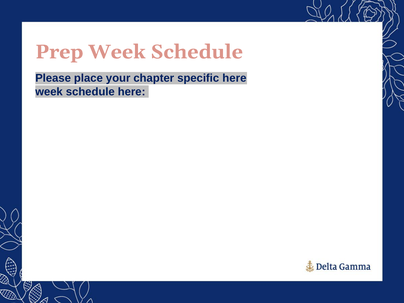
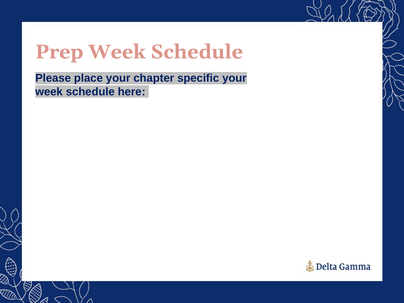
specific here: here -> your
